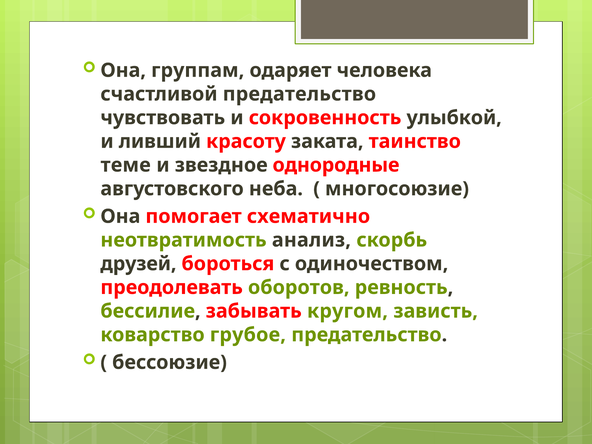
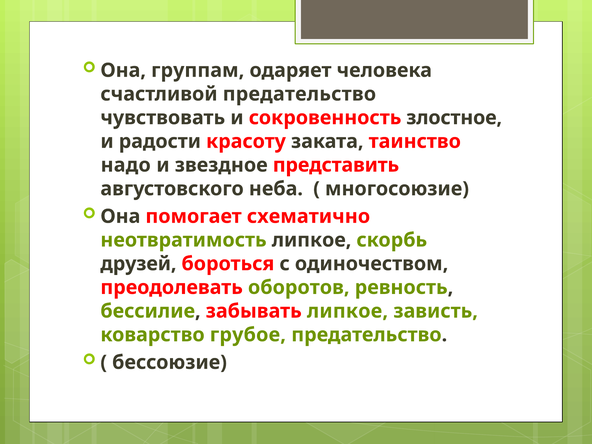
улыбкой: улыбкой -> злостное
ливший: ливший -> радости
теме: теме -> надо
однородные: однородные -> представить
неотвратимость анализ: анализ -> липкое
забывать кругом: кругом -> липкое
